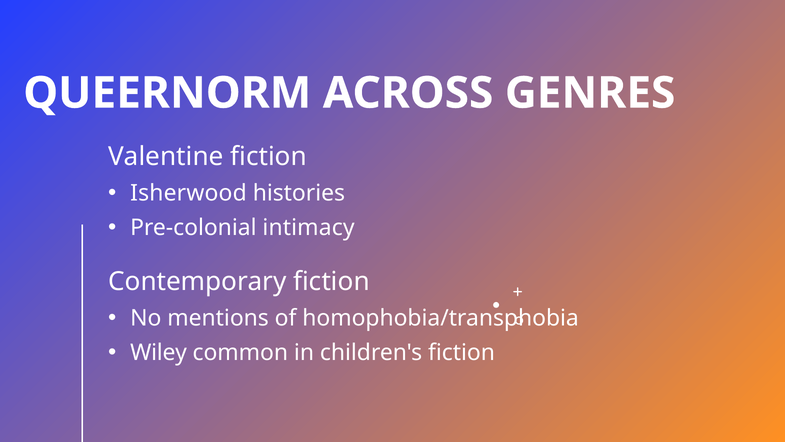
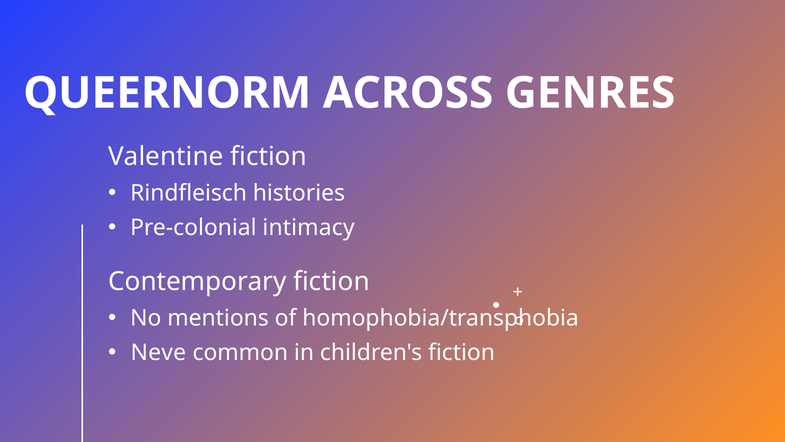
Isherwood: Isherwood -> Rindfleisch
Wiley: Wiley -> Neve
